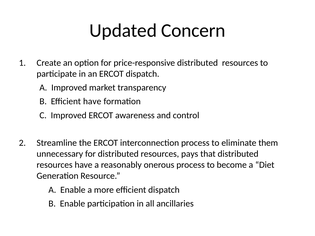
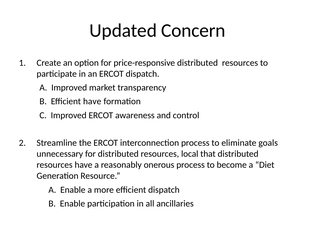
them: them -> goals
pays: pays -> local
